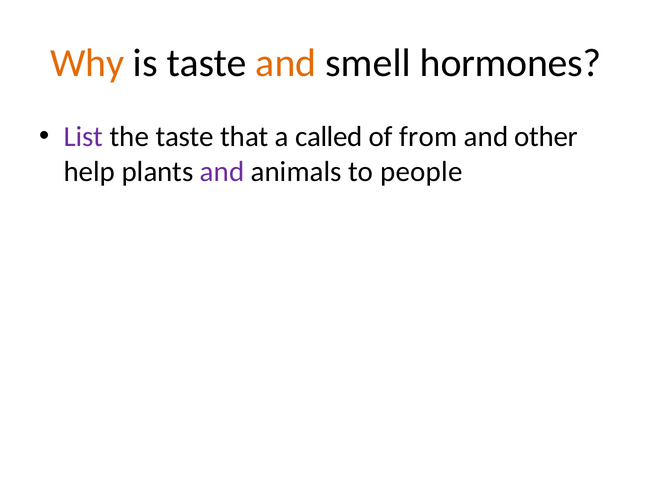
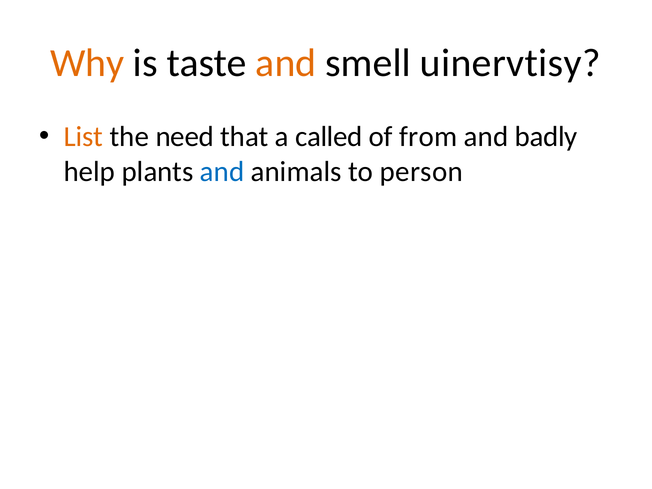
hormones: hormones -> uinervtisy
List colour: purple -> orange
the taste: taste -> need
other: other -> badly
and at (222, 172) colour: purple -> blue
people: people -> person
